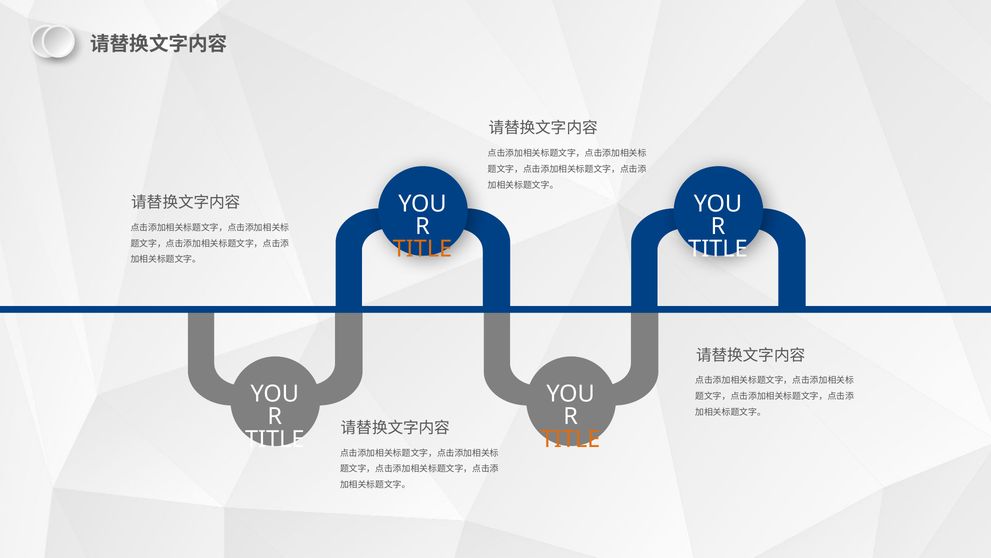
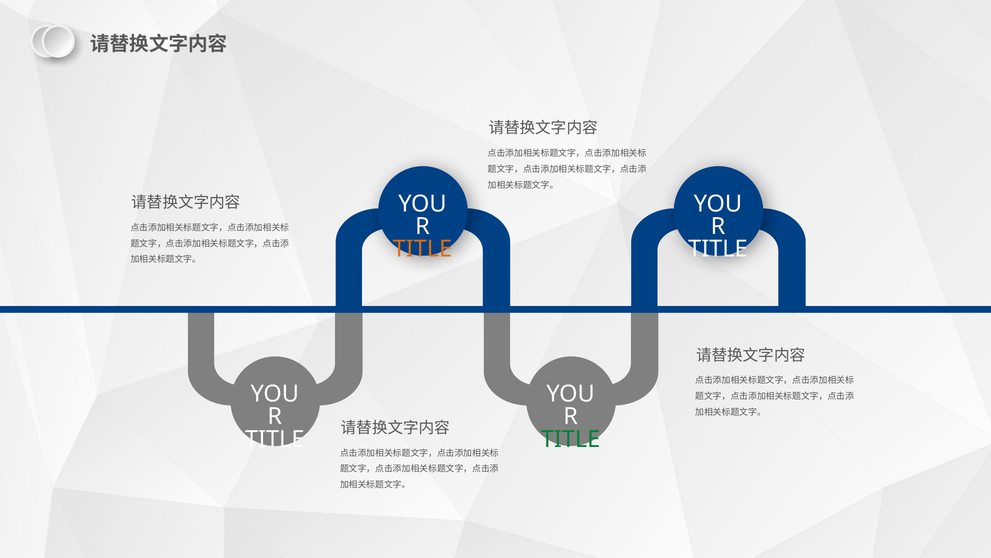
TITLE at (571, 439) colour: orange -> green
